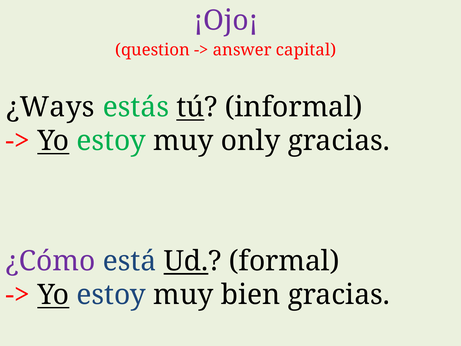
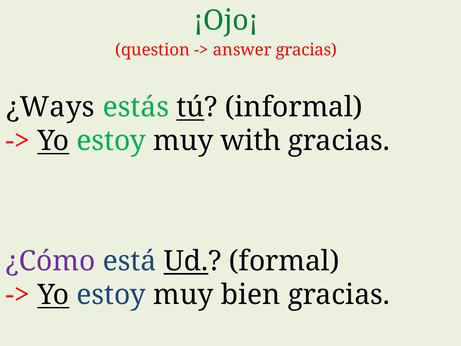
¡Ojo¡ colour: purple -> green
answer capital: capital -> gracias
only: only -> with
